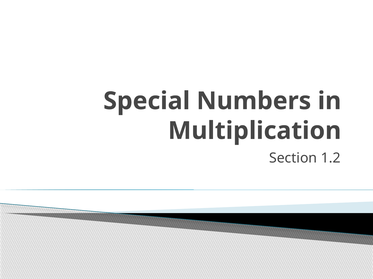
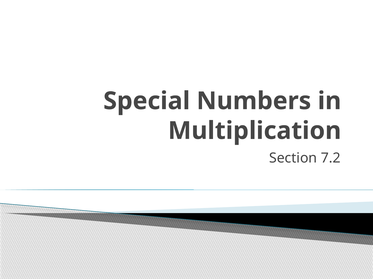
1.2: 1.2 -> 7.2
